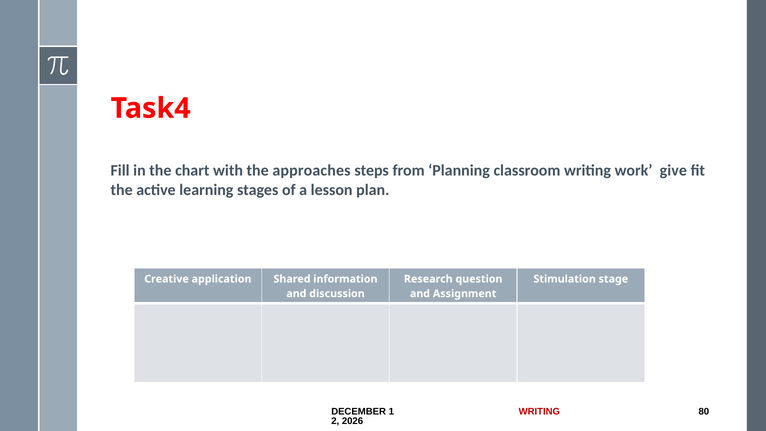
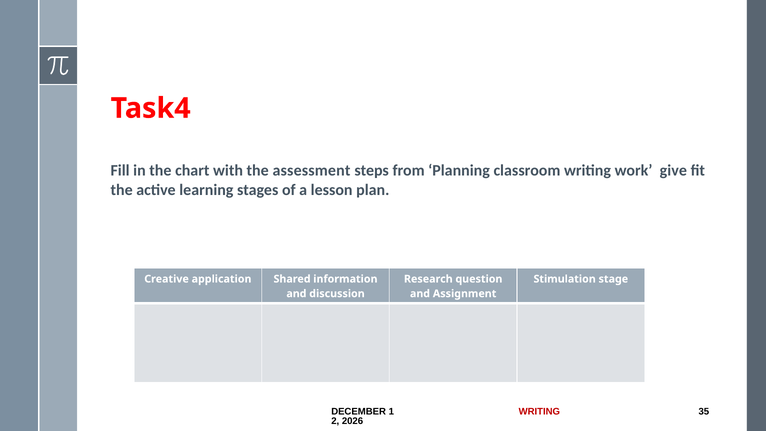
approaches: approaches -> assessment
80: 80 -> 35
